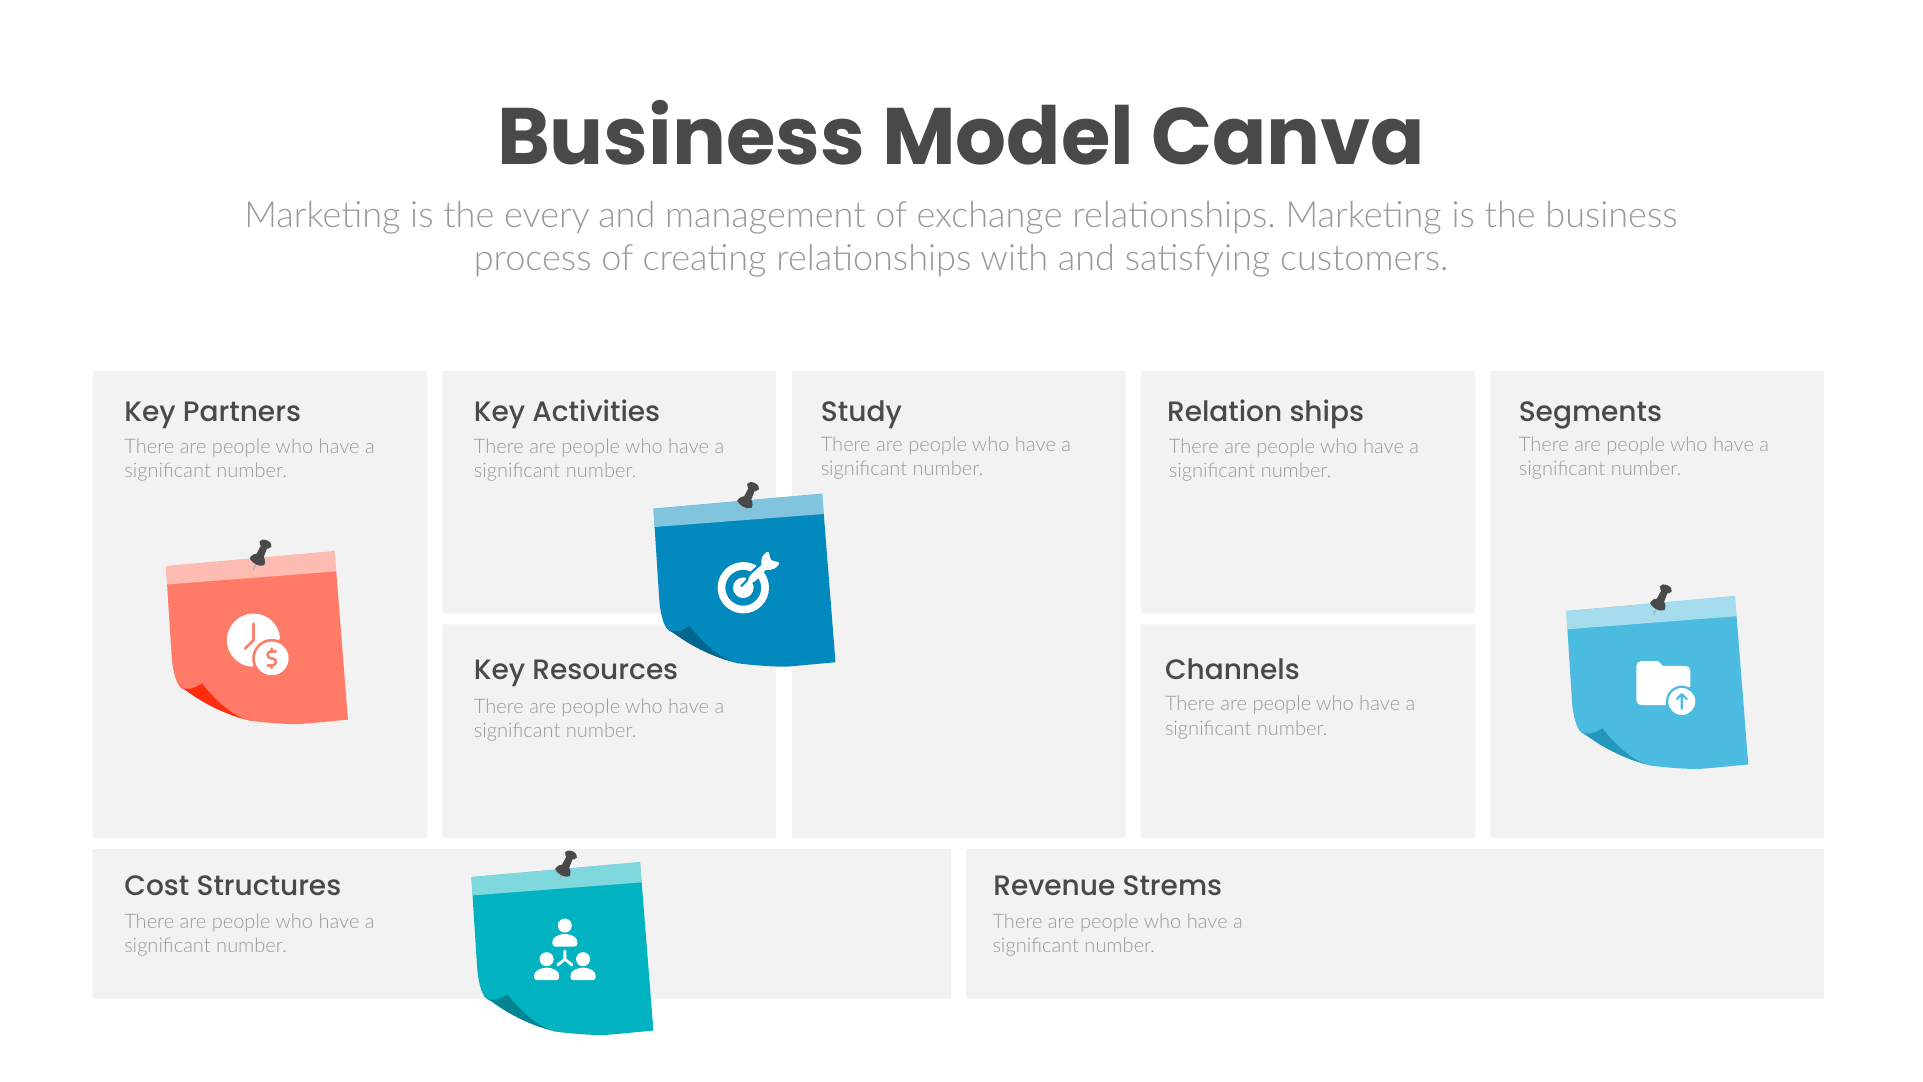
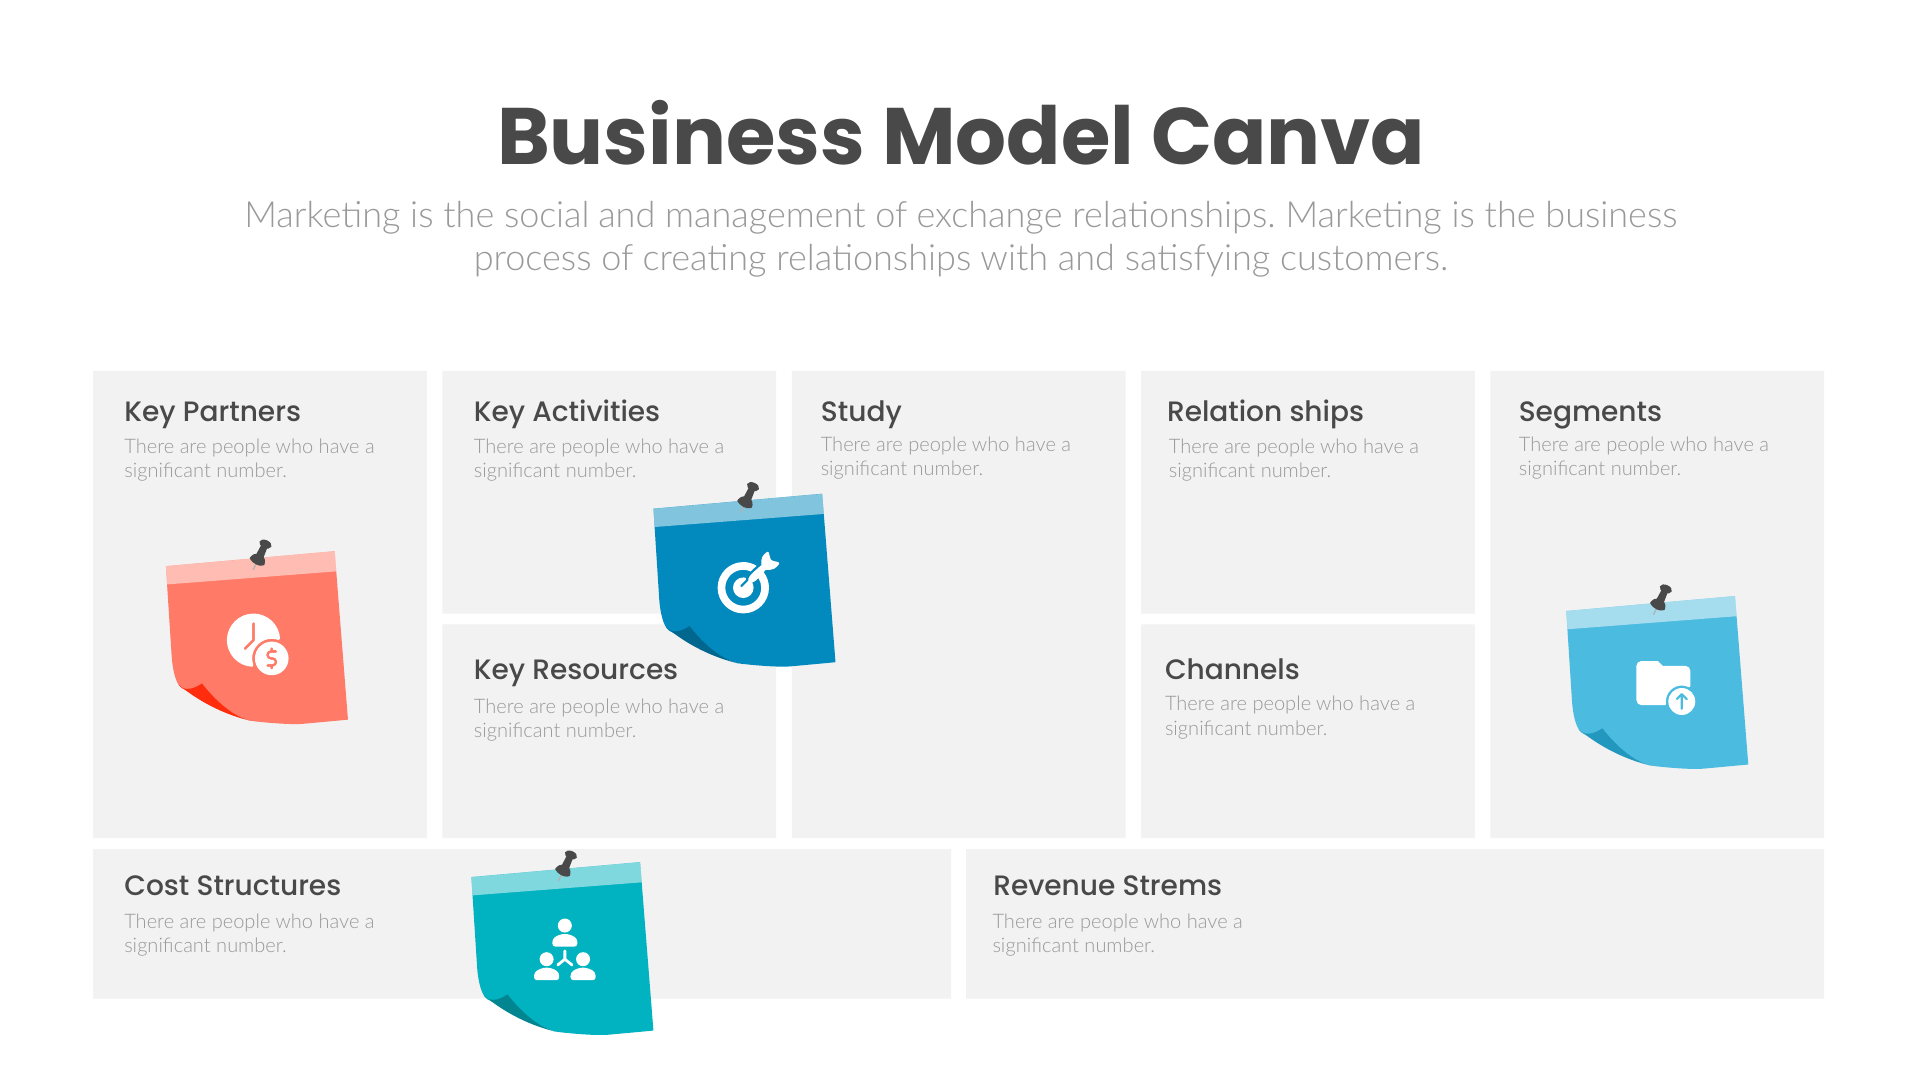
every: every -> social
